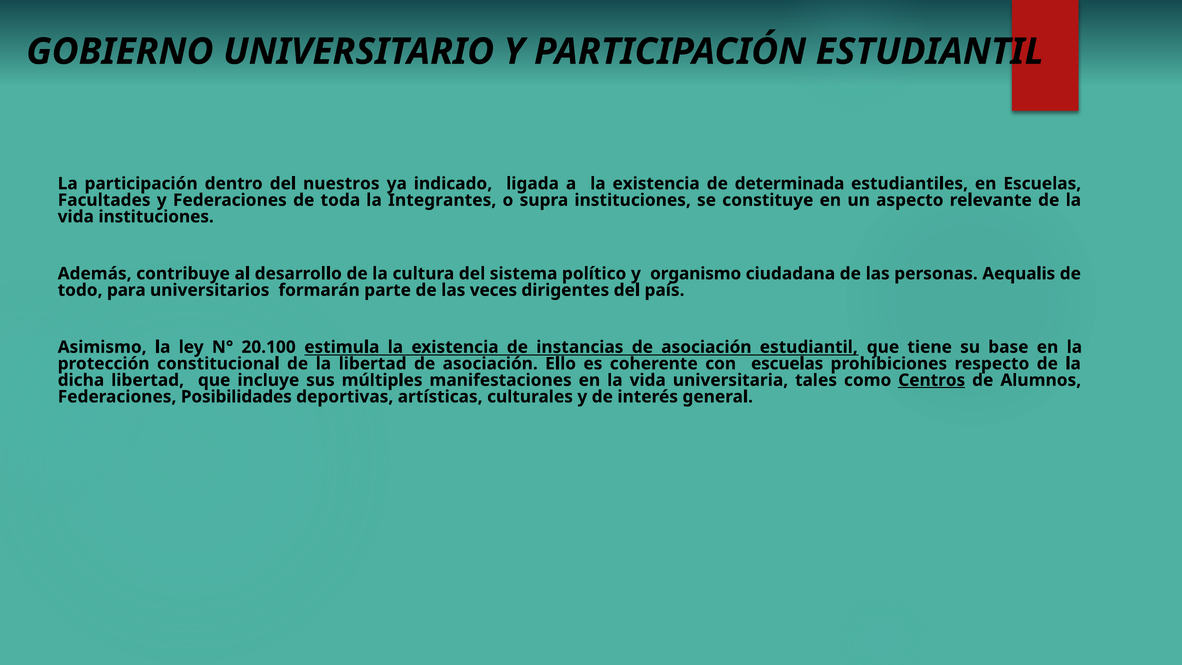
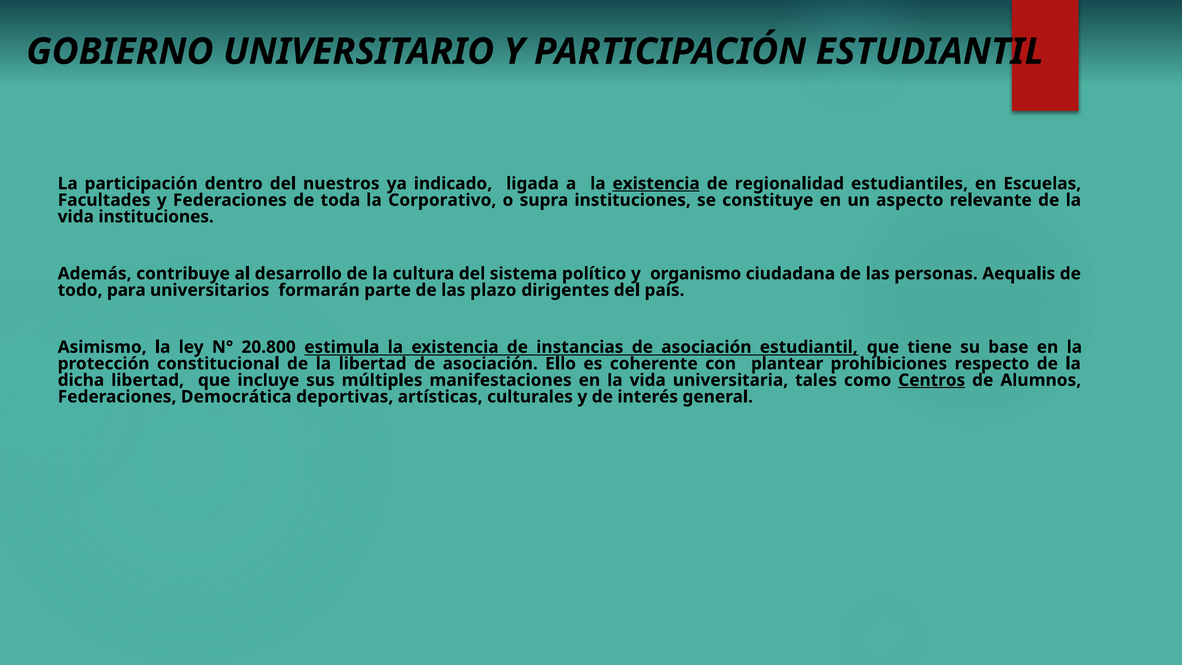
existencia at (656, 184) underline: none -> present
determinada: determinada -> regionalidad
Integrantes: Integrantes -> Corporativo
veces: veces -> plazo
20.100: 20.100 -> 20.800
con escuelas: escuelas -> plantear
Posibilidades: Posibilidades -> Democrática
